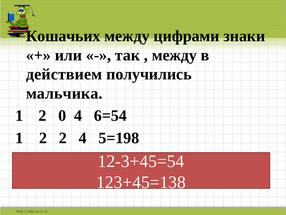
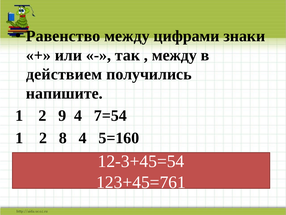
Кошачьих: Кошачьих -> Равенство
мальчика: мальчика -> напишите
0: 0 -> 9
6=54: 6=54 -> 7=54
2 2: 2 -> 8
5=198: 5=198 -> 5=160
123+45=138: 123+45=138 -> 123+45=761
